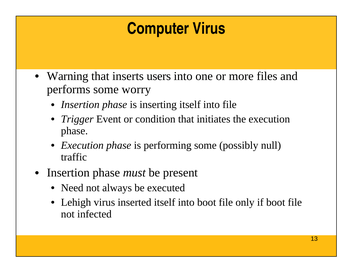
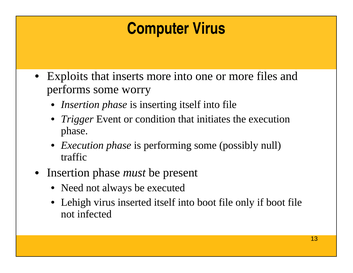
Warning: Warning -> Exploits
inserts users: users -> more
